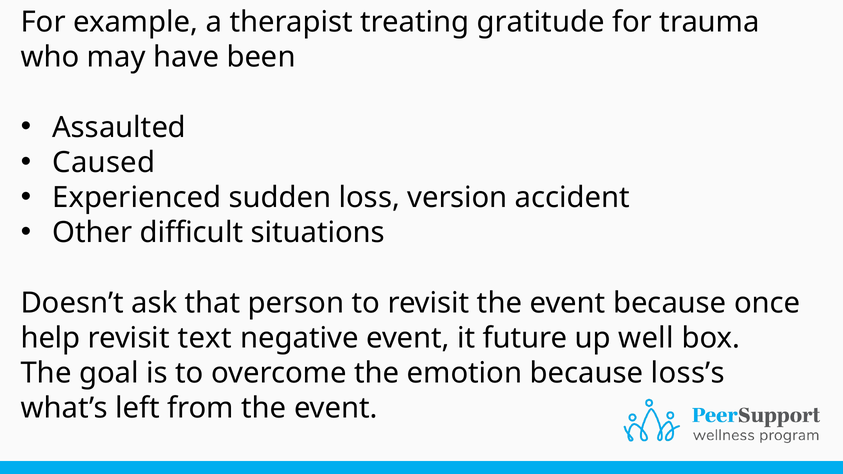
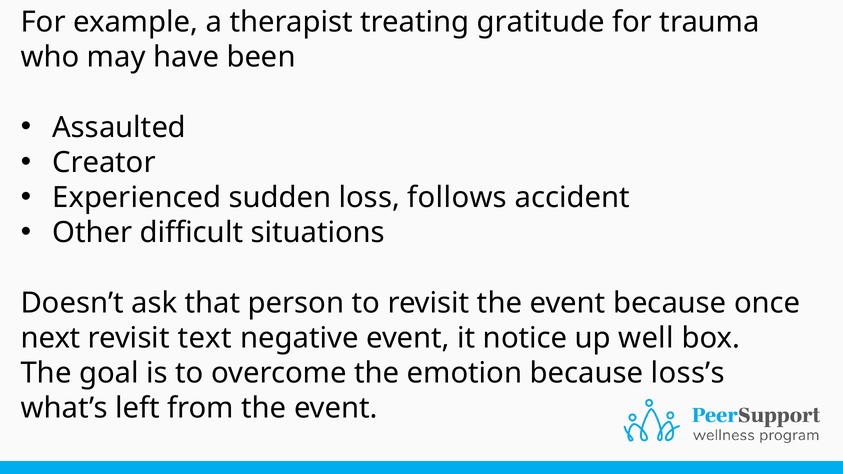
Caused: Caused -> Creator
version: version -> follows
help: help -> next
future: future -> notice
